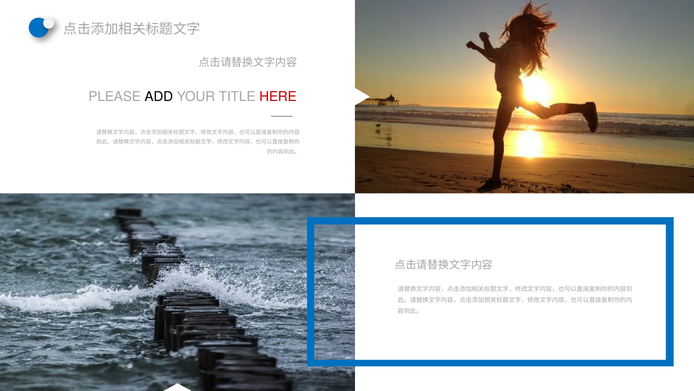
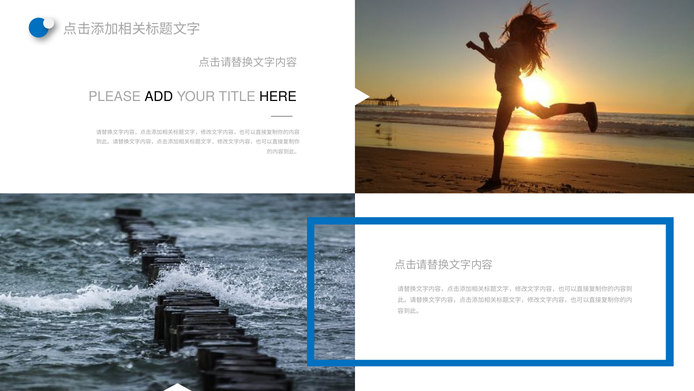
HERE colour: red -> black
